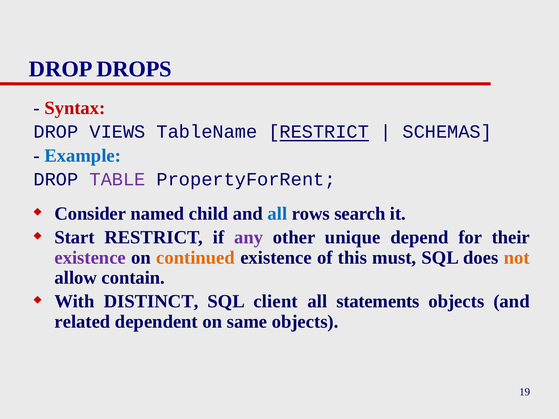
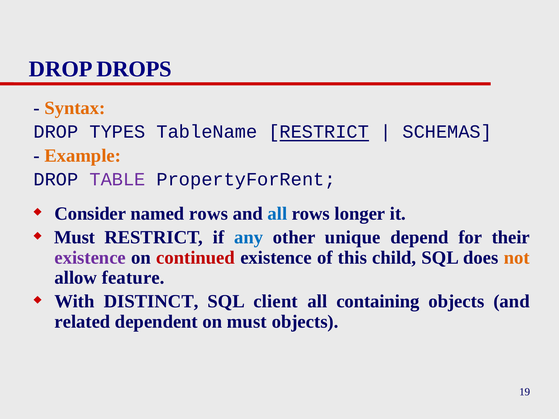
Syntax colour: red -> orange
VIEWS: VIEWS -> TYPES
Example colour: blue -> orange
named child: child -> rows
search: search -> longer
Start at (75, 238): Start -> Must
any colour: purple -> blue
continued colour: orange -> red
must: must -> child
contain: contain -> feature
statements: statements -> containing
on same: same -> must
